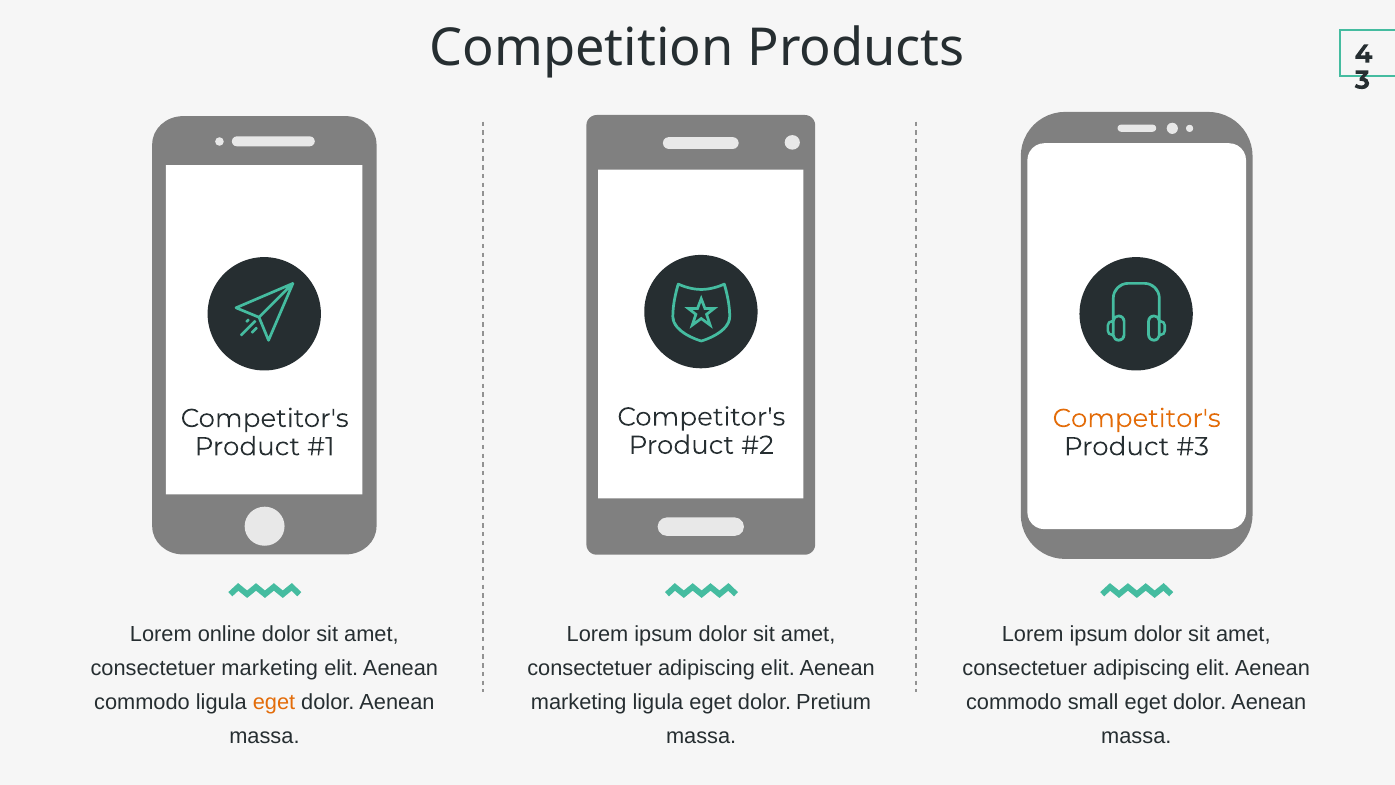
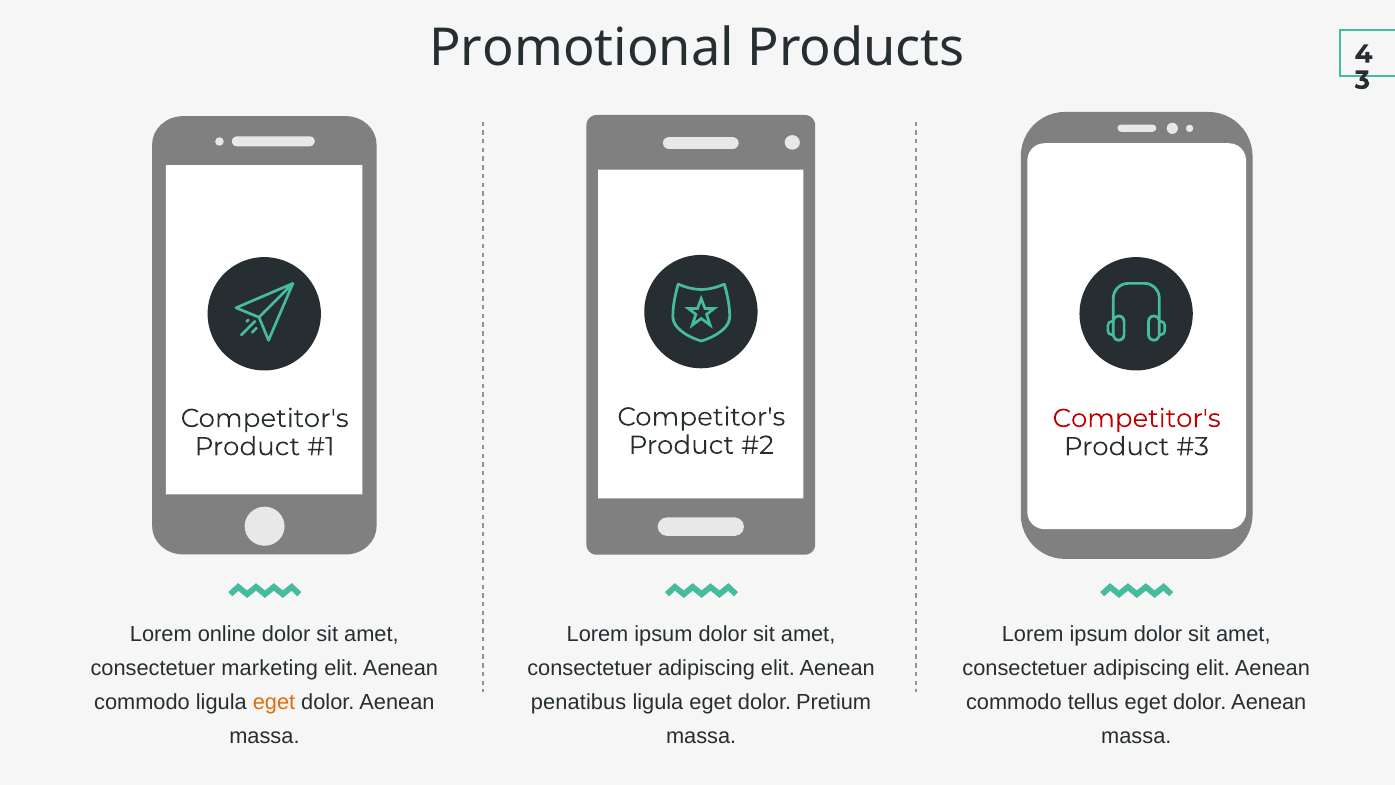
Competition: Competition -> Promotional
Competitor's at (1137, 418) colour: orange -> red
marketing at (579, 702): marketing -> penatibus
small: small -> tellus
